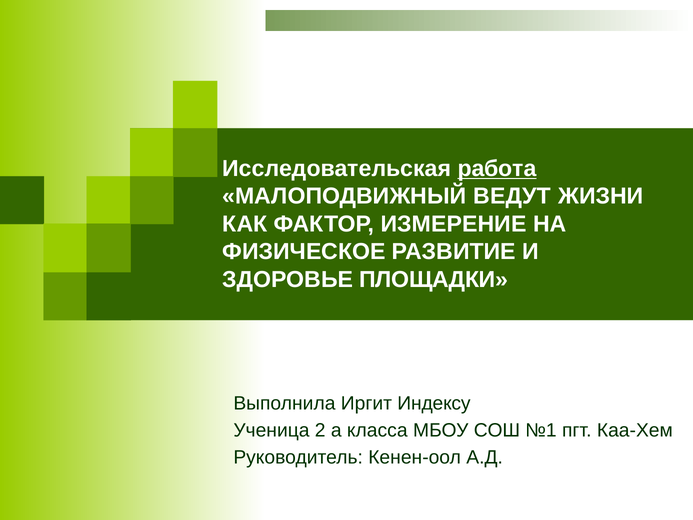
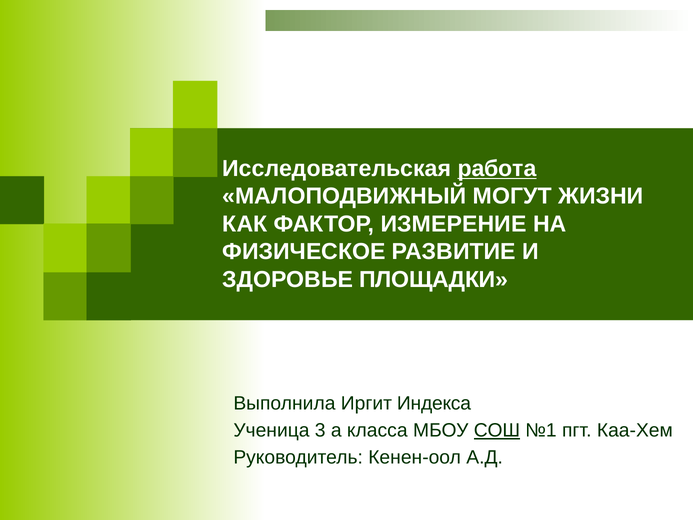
ВЕДУТ: ВЕДУТ -> МОГУТ
Индексу: Индексу -> Индекса
2: 2 -> 3
СОШ underline: none -> present
